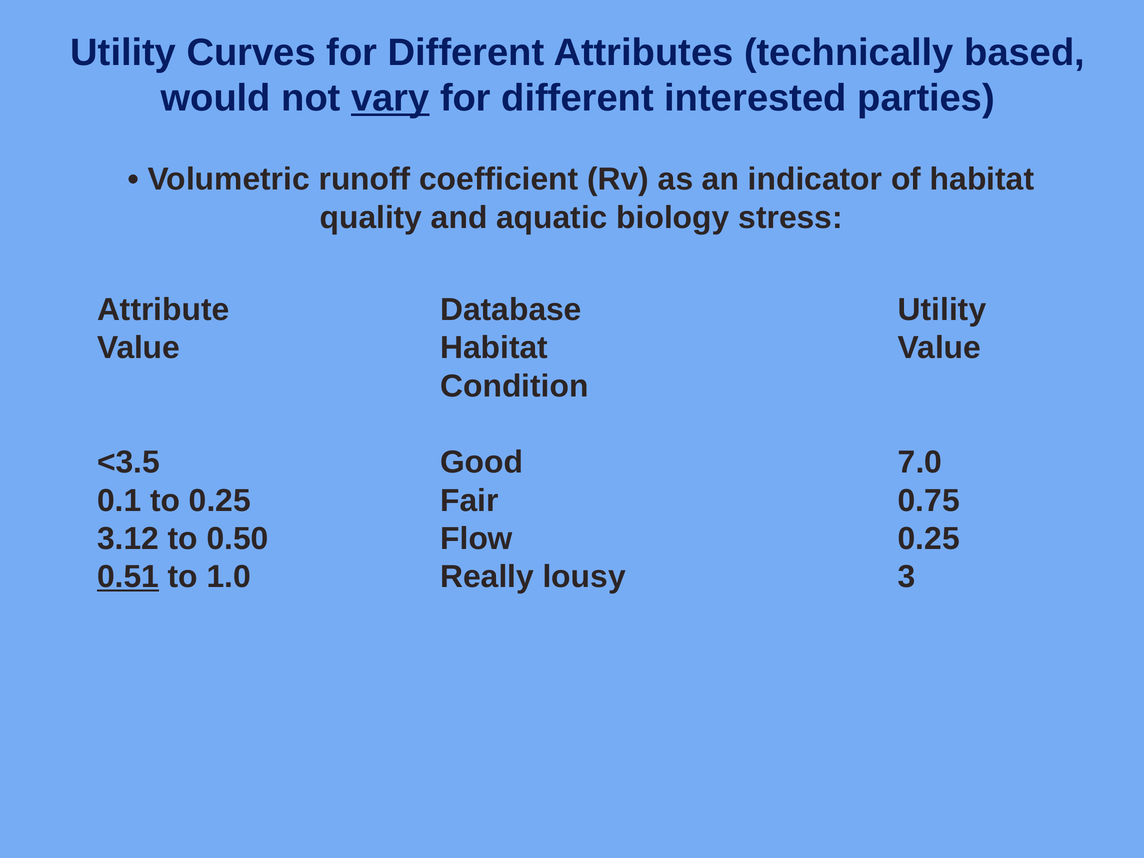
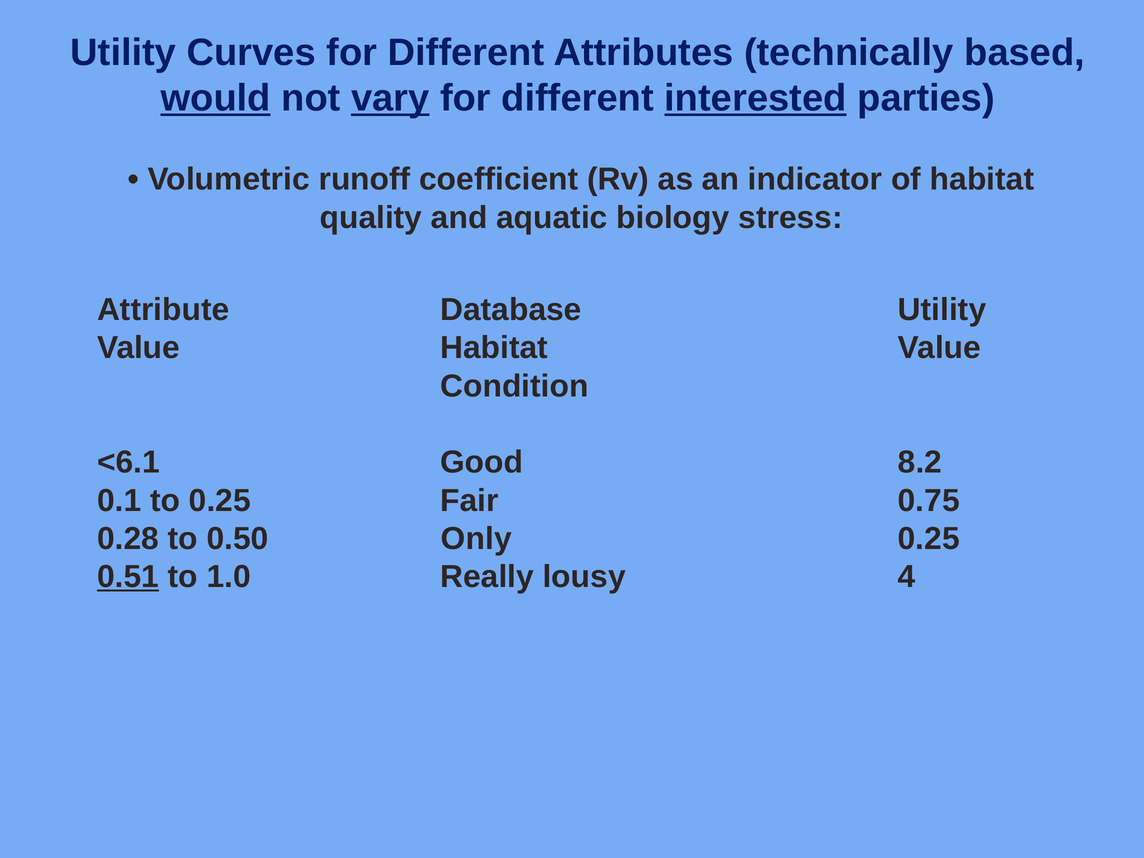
would underline: none -> present
interested underline: none -> present
<3.5: <3.5 -> <6.1
7.0: 7.0 -> 8.2
3.12: 3.12 -> 0.28
Flow: Flow -> Only
3: 3 -> 4
